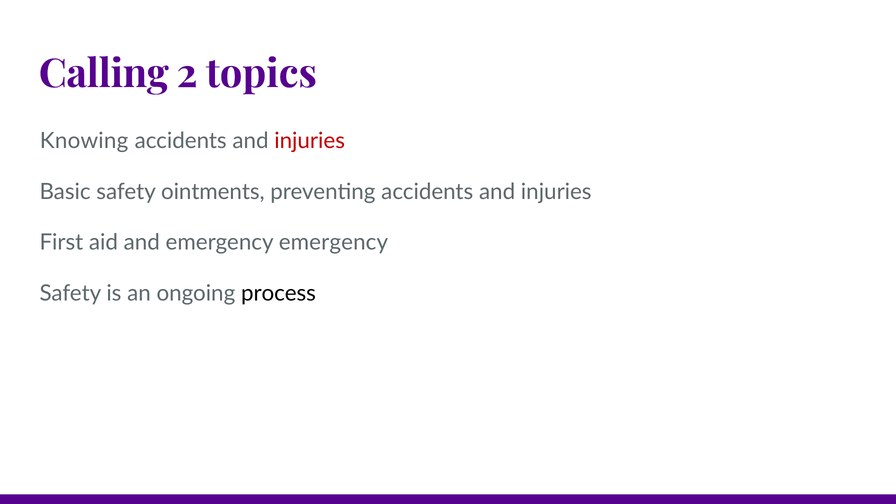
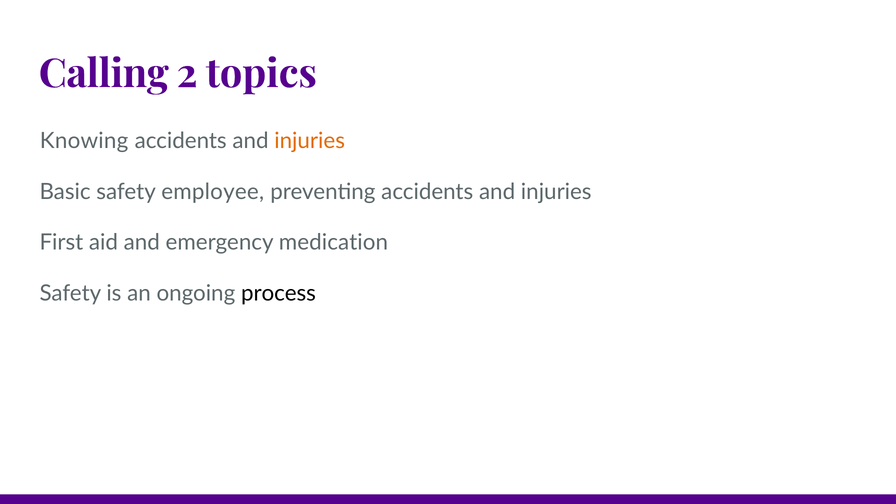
injuries at (310, 141) colour: red -> orange
ointments: ointments -> employee
emergency emergency: emergency -> medication
